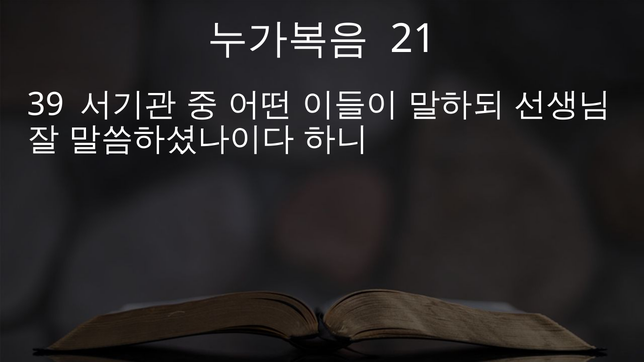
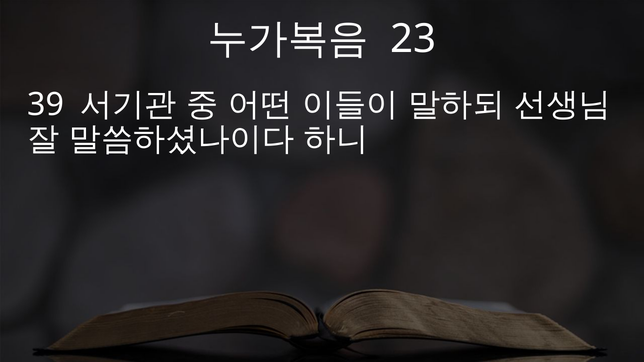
21: 21 -> 23
